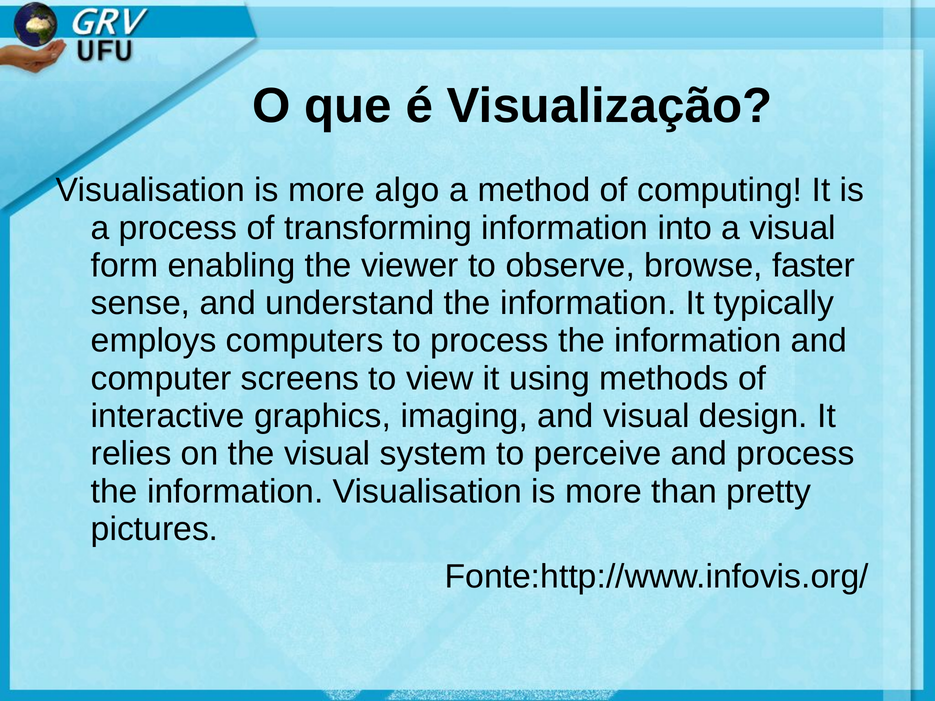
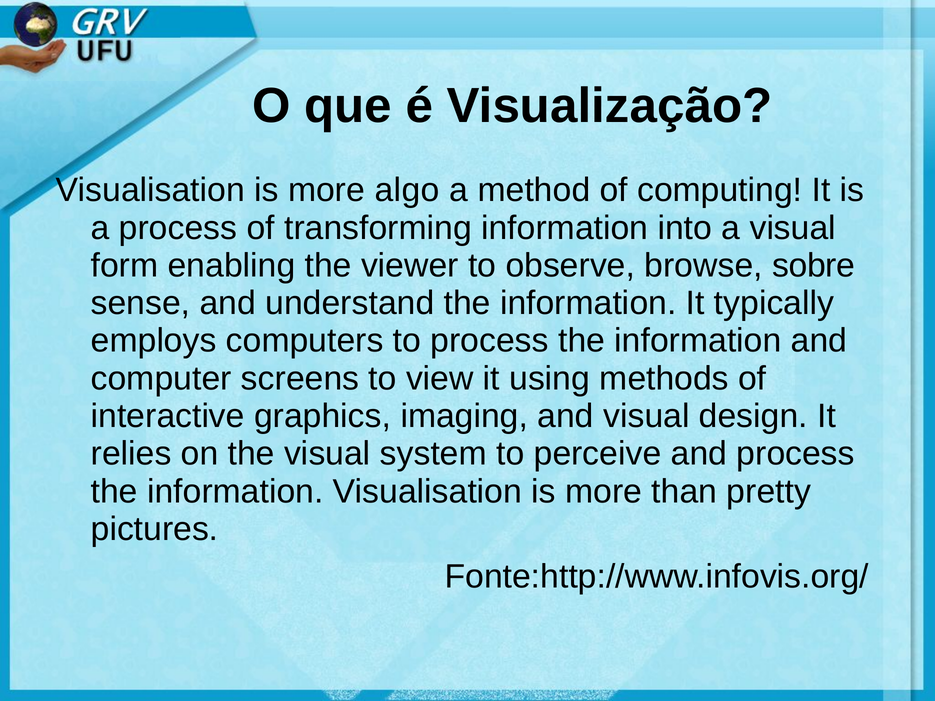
faster: faster -> sobre
